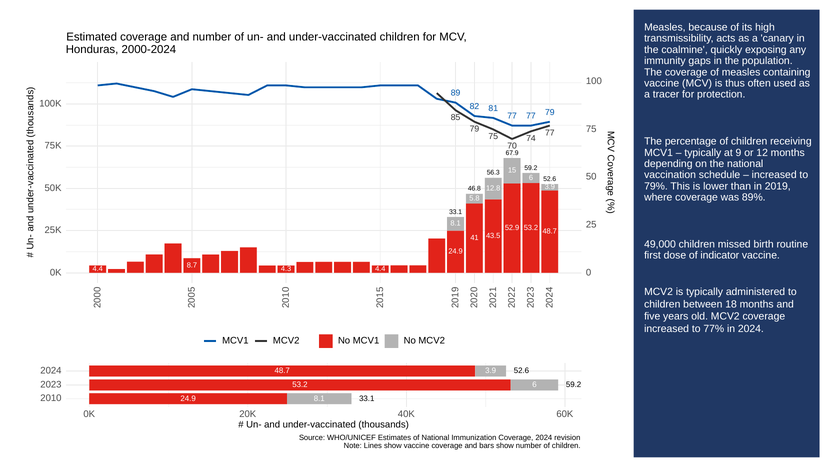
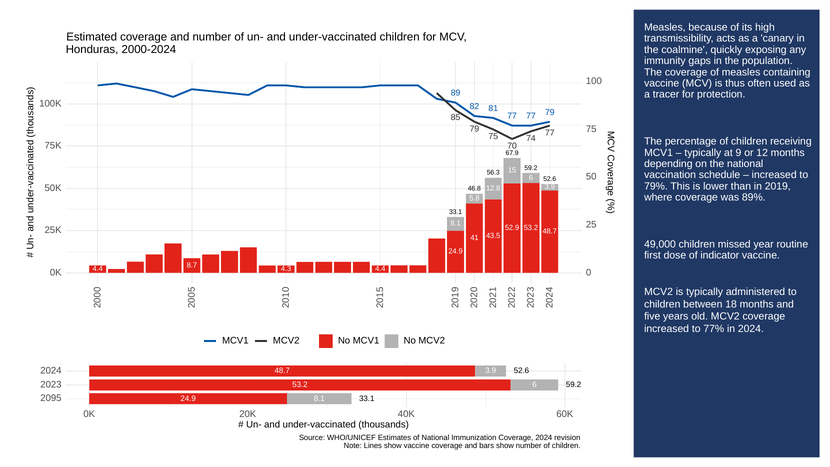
birth: birth -> year
2010: 2010 -> 2095
